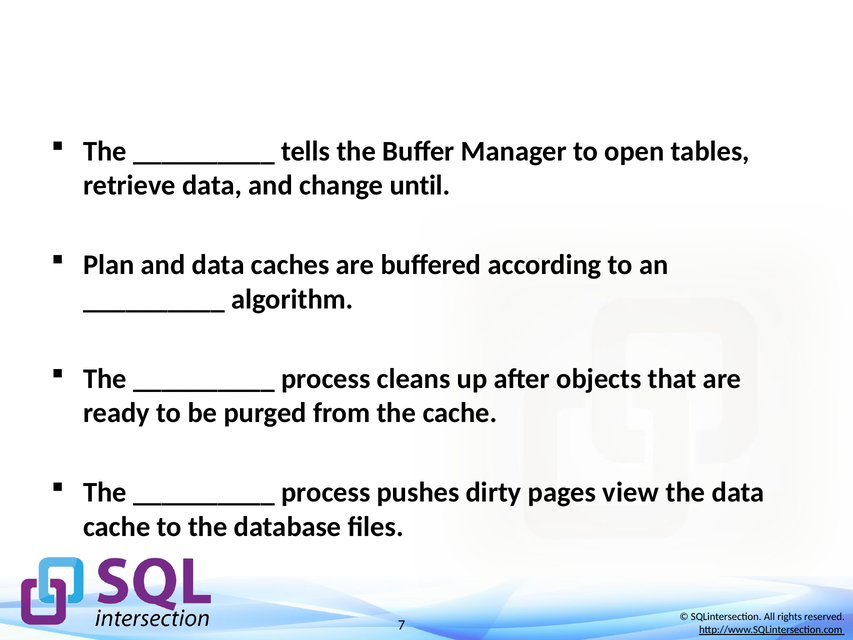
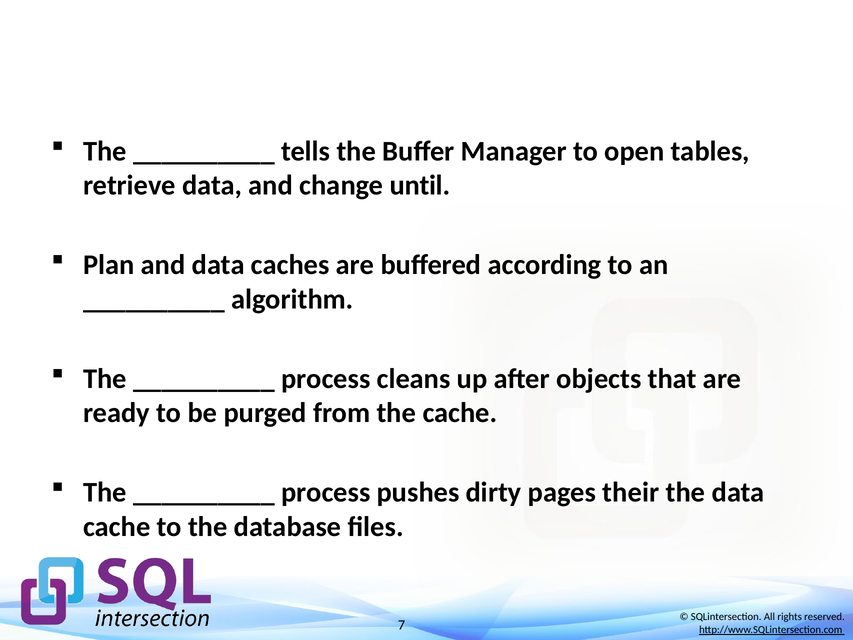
view: view -> their
